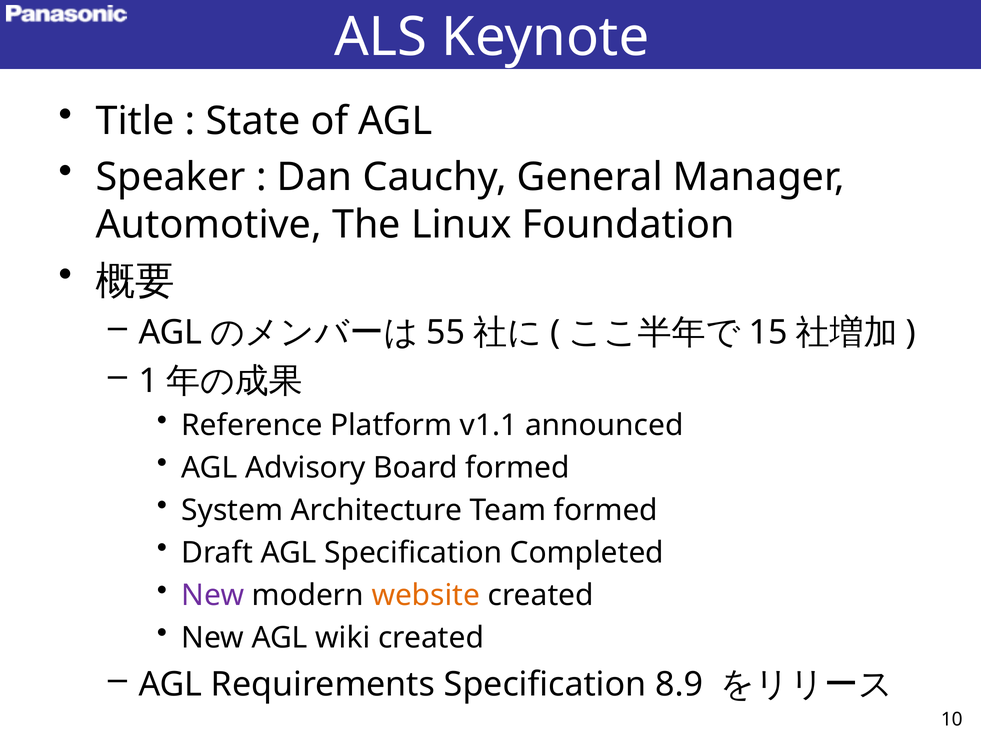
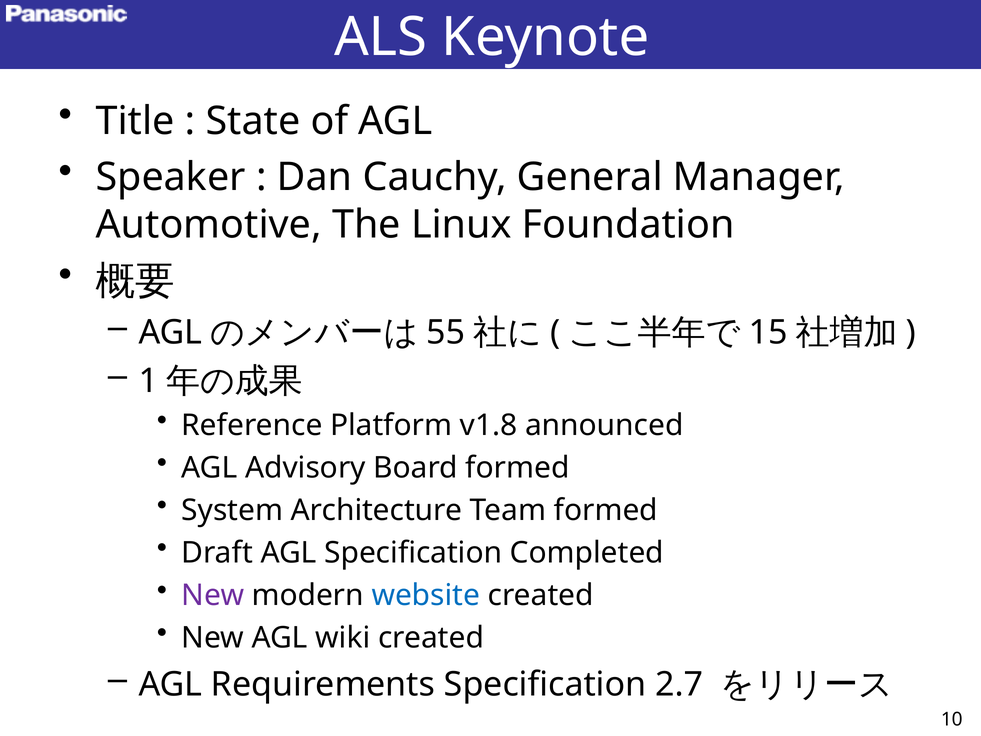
v1.1: v1.1 -> v1.8
website colour: orange -> blue
8.9: 8.9 -> 2.7
